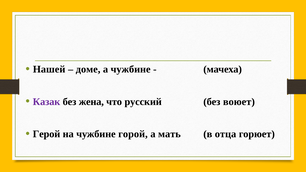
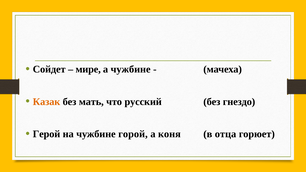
Нашей: Нашей -> Сойдет
доме: доме -> мире
Казак colour: purple -> orange
жена: жена -> мать
воюет: воюет -> гнездо
мать: мать -> коня
